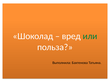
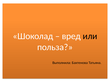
или colour: green -> black
